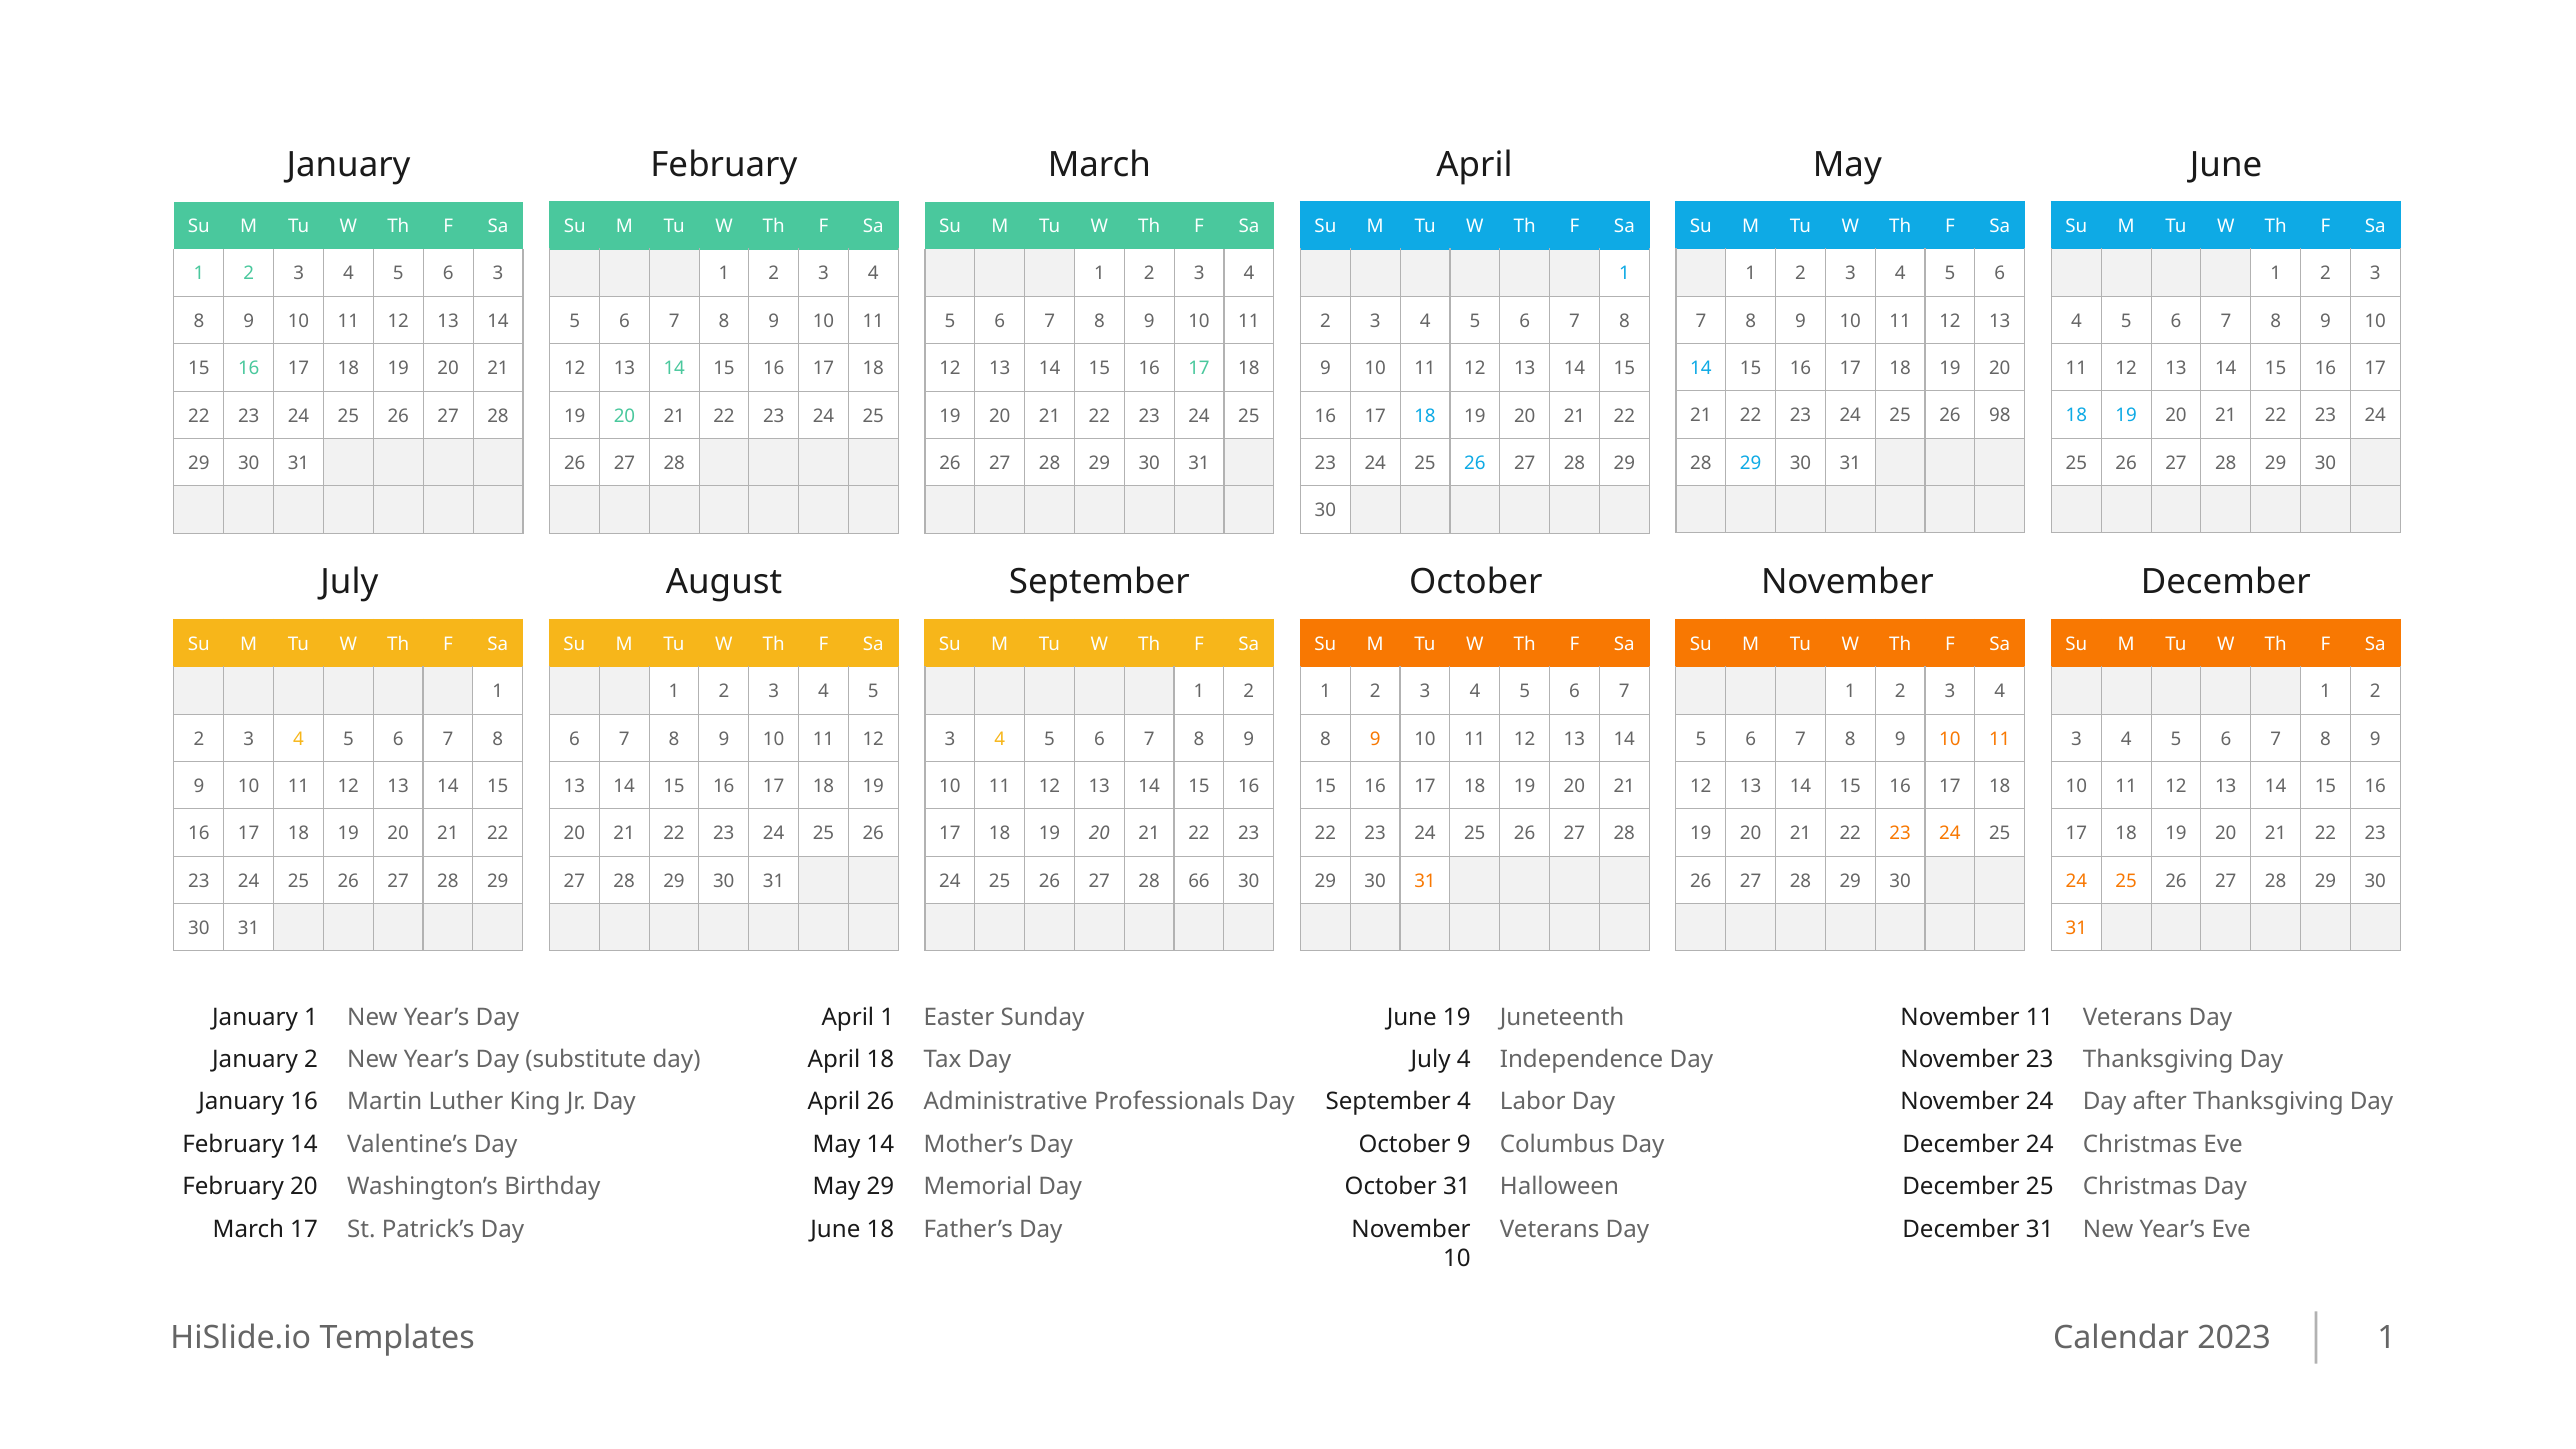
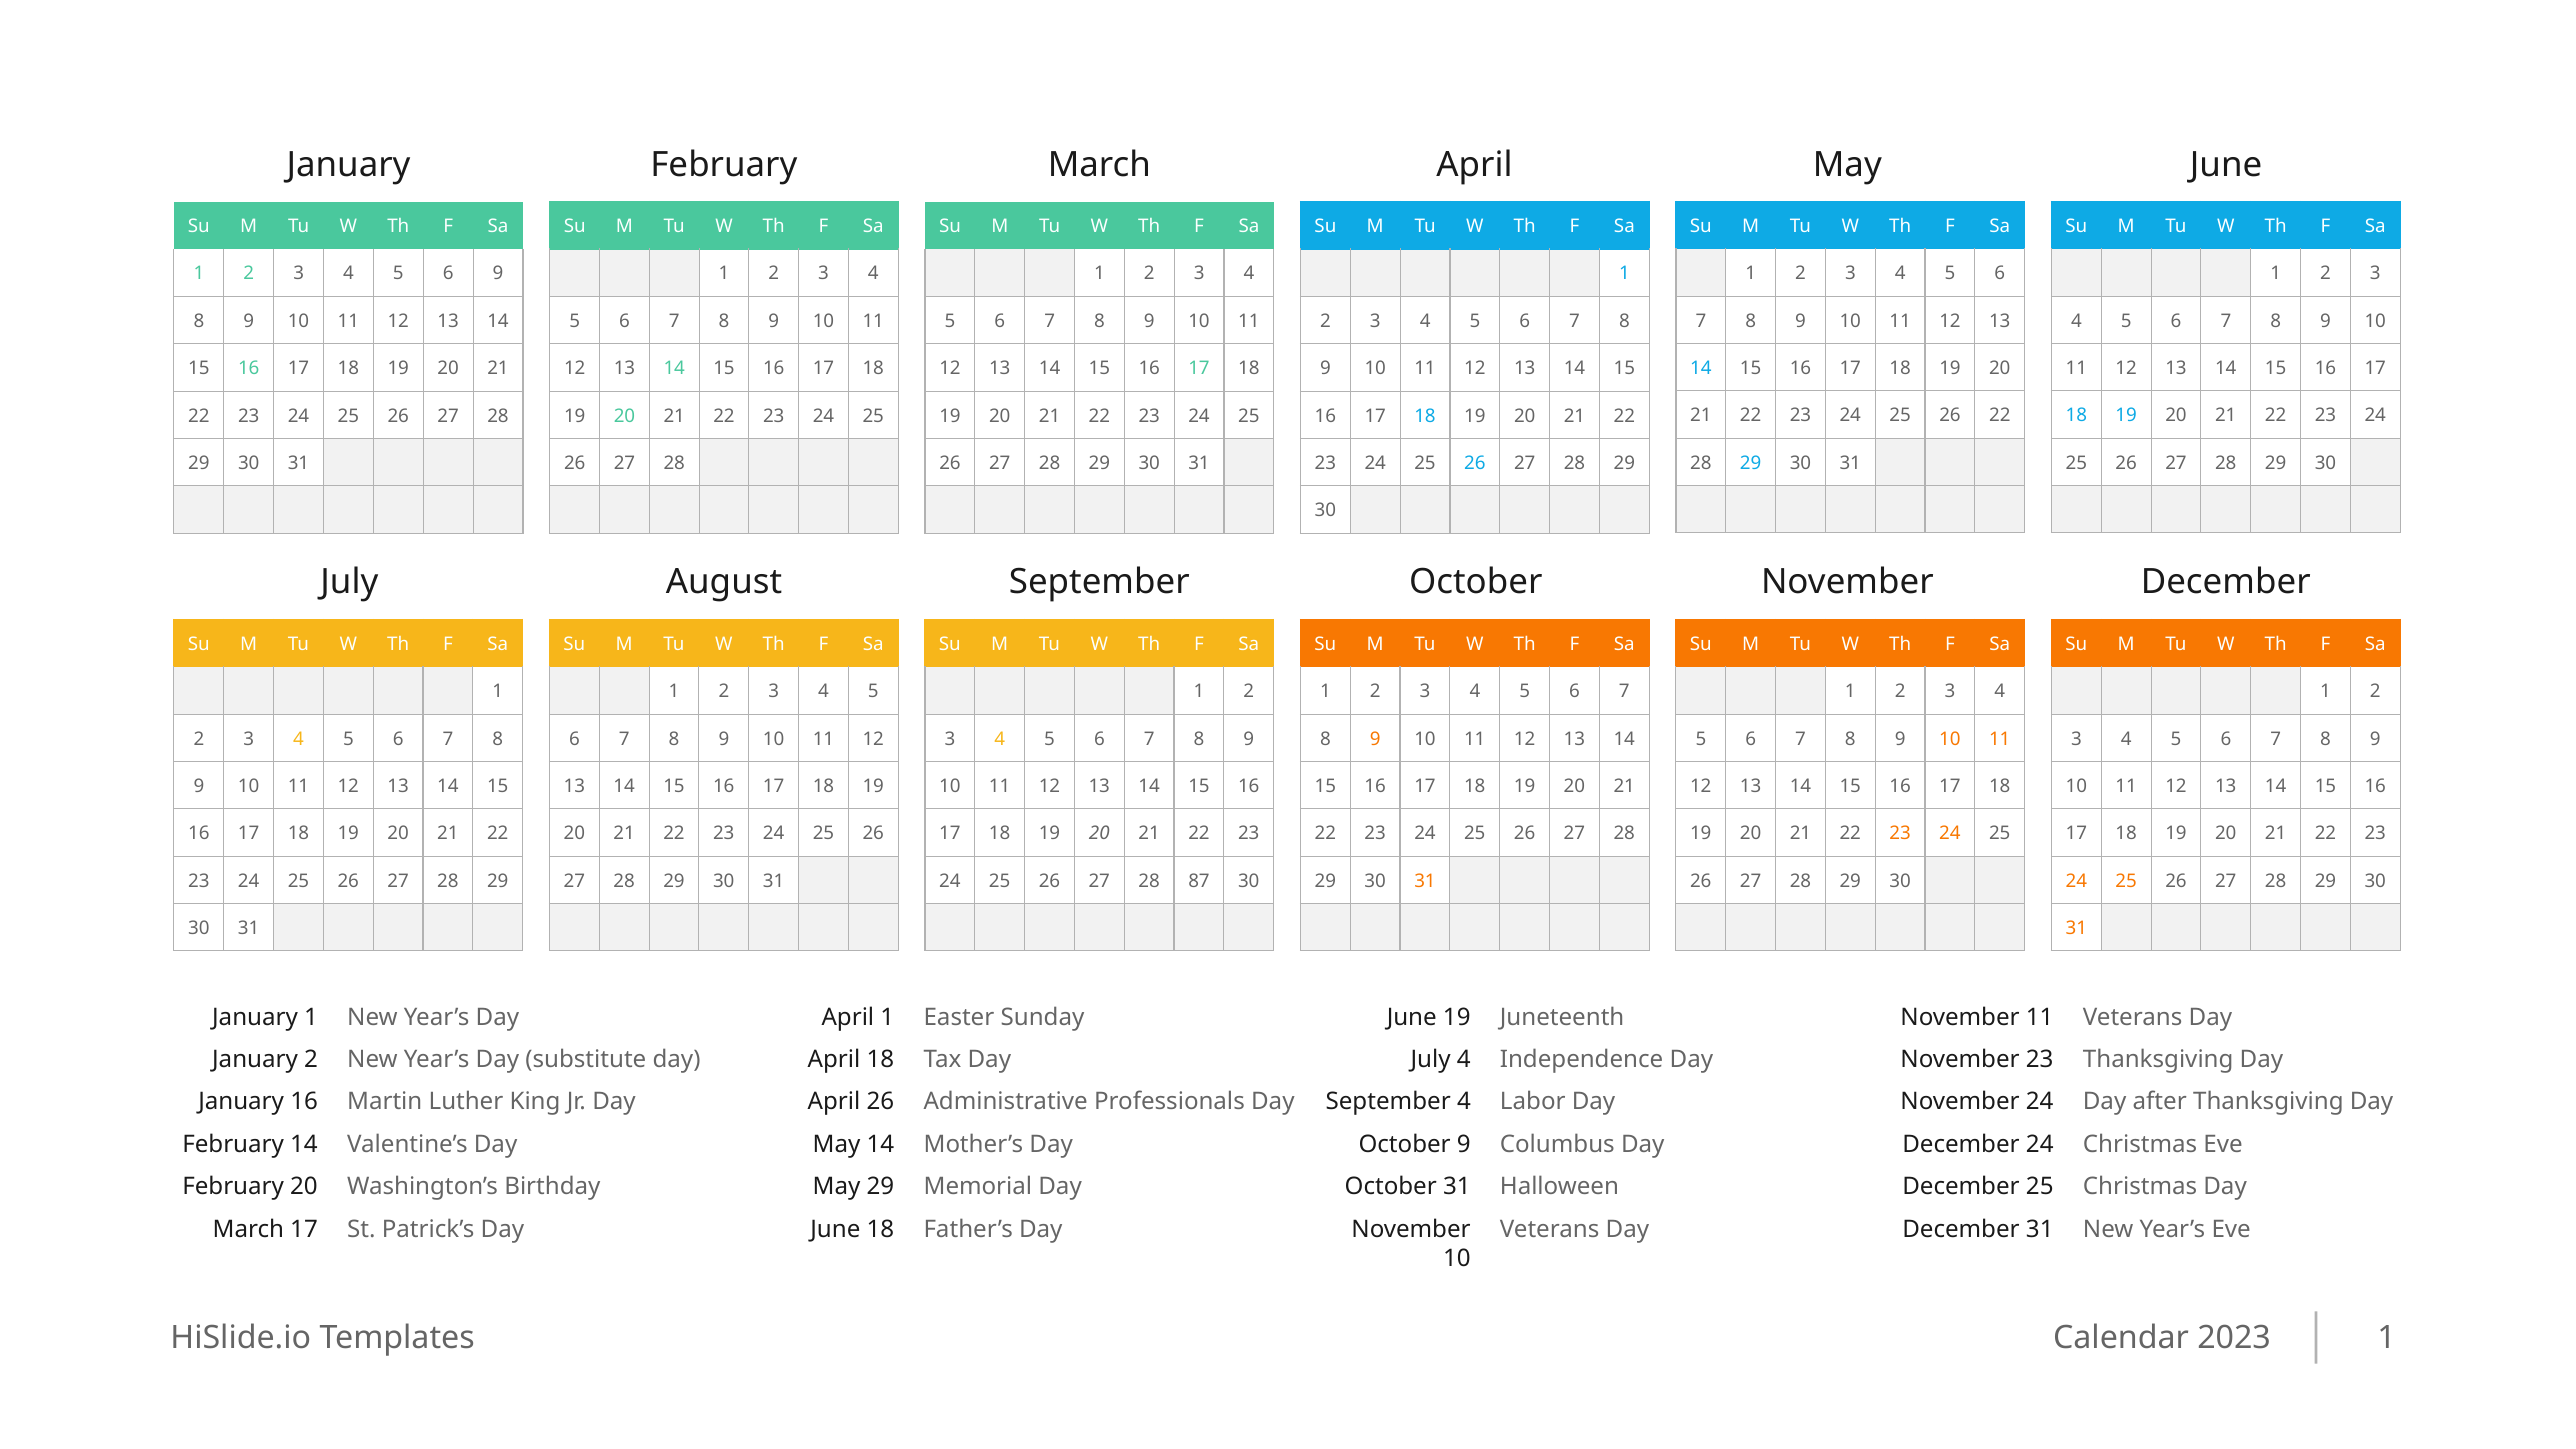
6 3: 3 -> 9
26 98: 98 -> 22
66: 66 -> 87
